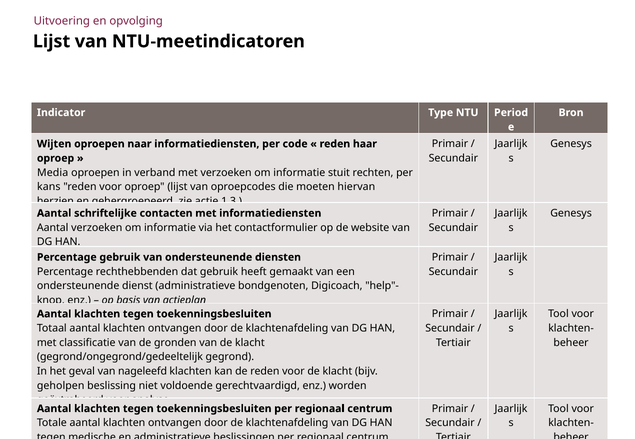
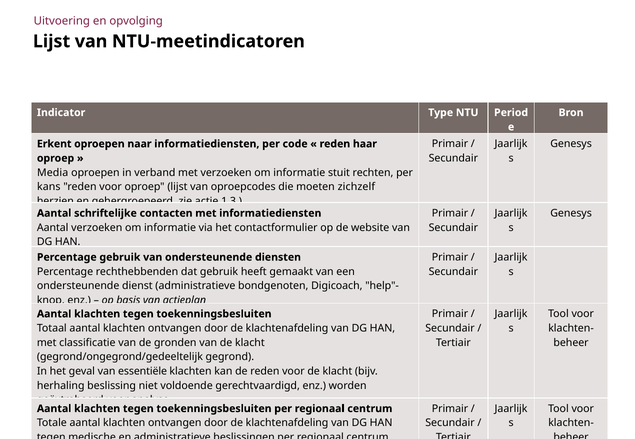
Wijten: Wijten -> Erkent
hiervan: hiervan -> zichzelf
nageleefd: nageleefd -> essentiële
geholpen: geholpen -> herhaling
